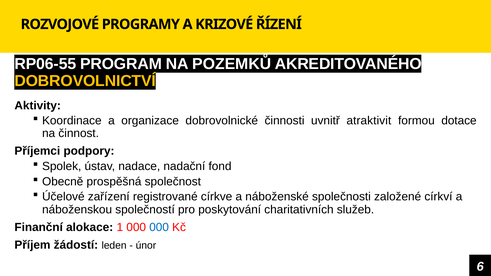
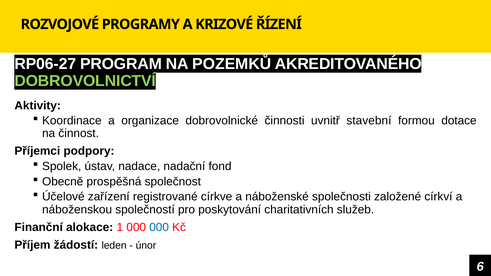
RP06-55: RP06-55 -> RP06-27
DOBROVOLNICTVÍ colour: yellow -> light green
atraktivit: atraktivit -> stavební
